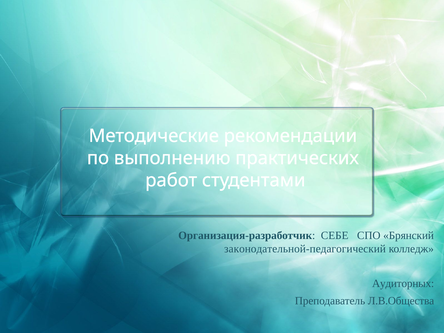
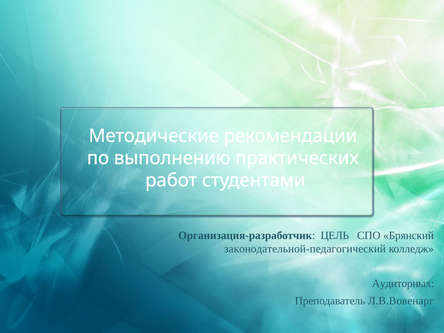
СЕБЕ: СЕБЕ -> ЦЕЛЬ
Л.В.Общества: Л.В.Общества -> Л.В.Вовенарг
